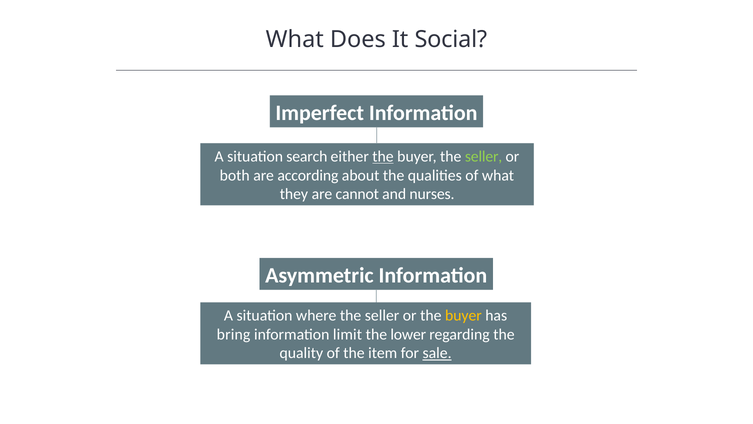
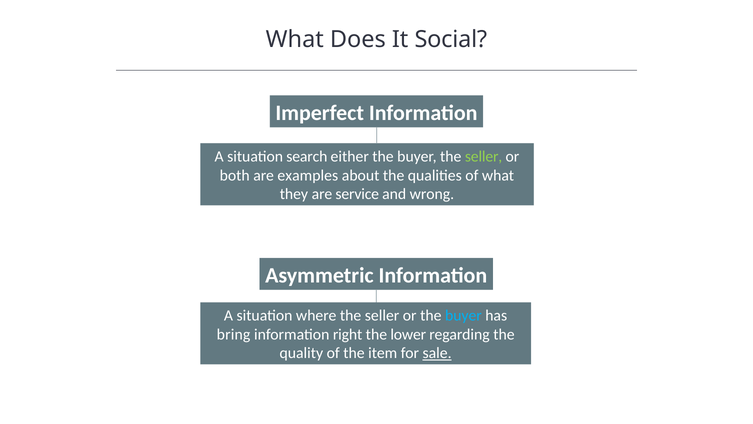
the at (383, 156) underline: present -> none
according: according -> examples
cannot: cannot -> service
nurses: nurses -> wrong
buyer at (463, 315) colour: yellow -> light blue
limit: limit -> right
